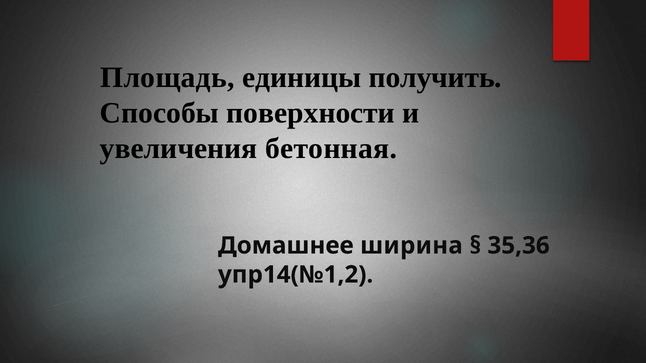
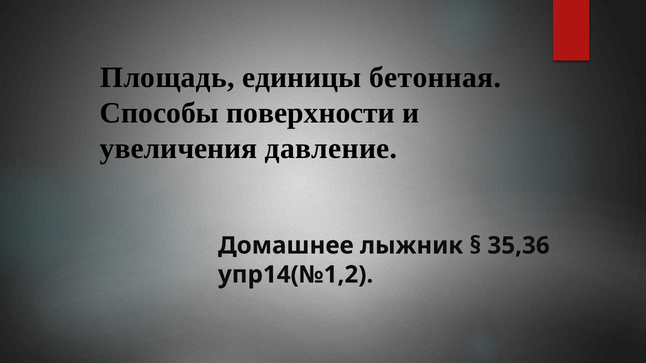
получить: получить -> бетонная
бетонная: бетонная -> давление
ширина: ширина -> лыжник
